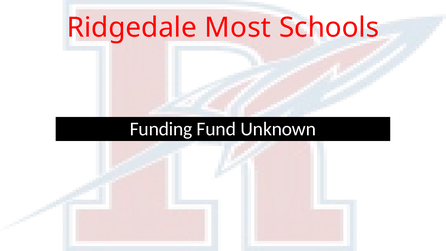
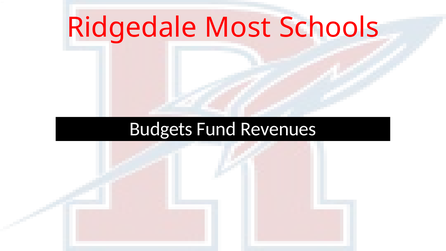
Funding: Funding -> Budgets
Unknown: Unknown -> Revenues
